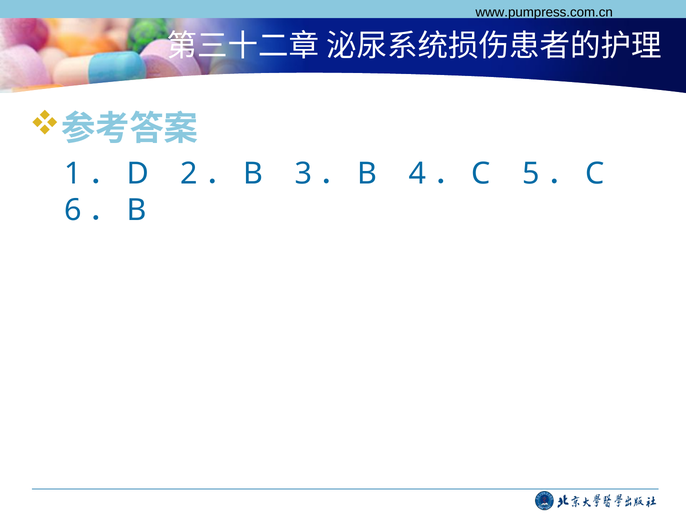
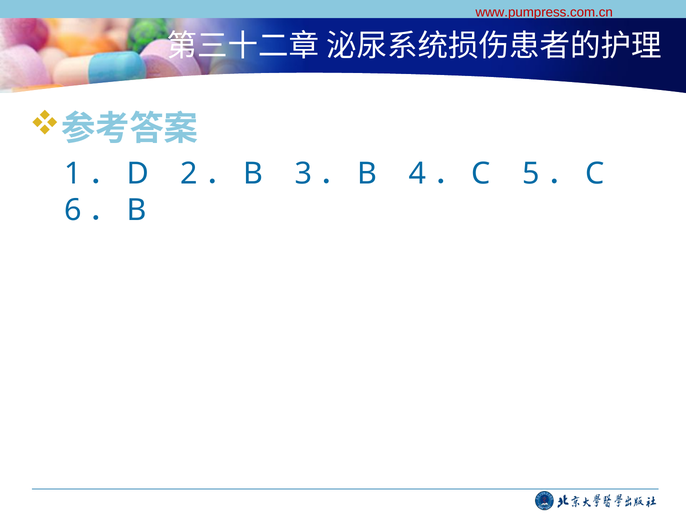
www.pumpress.com.cn colour: black -> red
